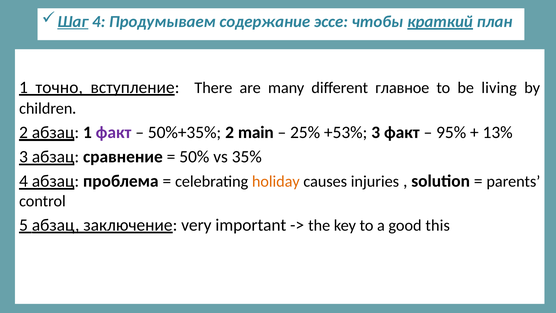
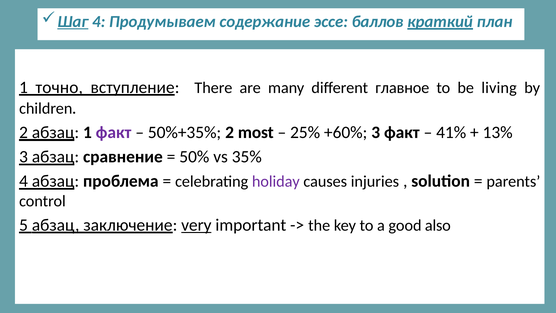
чтобы: чтобы -> баллов
main: main -> most
+53%: +53% -> +60%
95%: 95% -> 41%
holiday colour: orange -> purple
very underline: none -> present
this: this -> also
